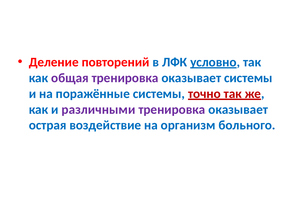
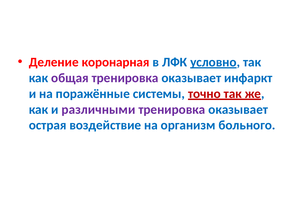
повторений: повторений -> коронарная
оказывает системы: системы -> инфаркт
